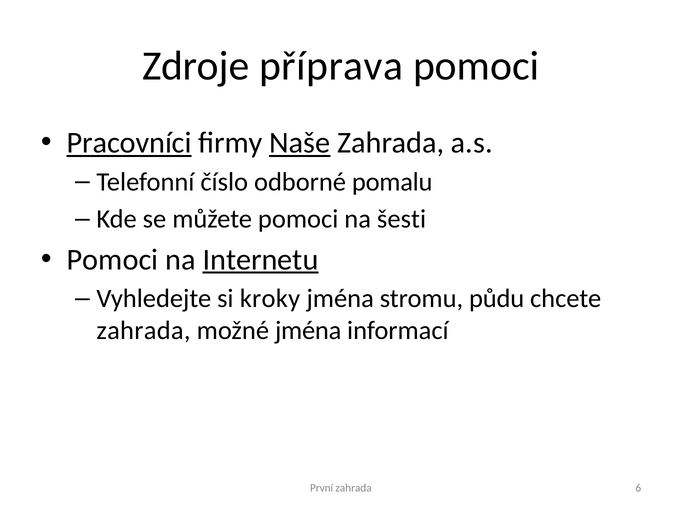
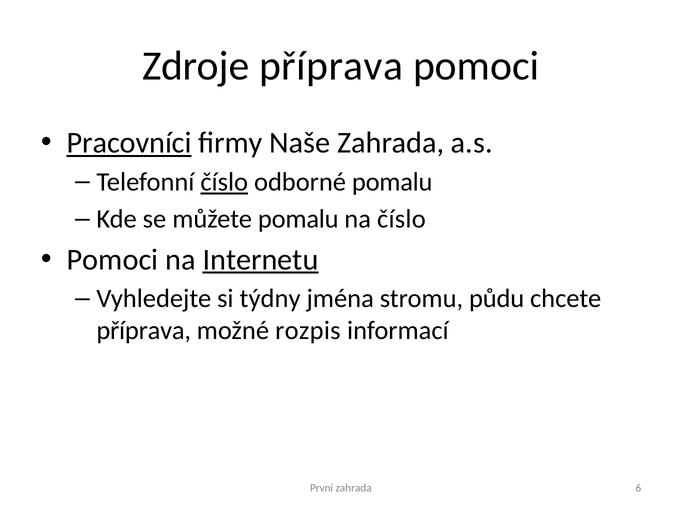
Naše underline: present -> none
číslo at (224, 182) underline: none -> present
můžete pomoci: pomoci -> pomalu
na šesti: šesti -> číslo
kroky: kroky -> týdny
zahrada at (143, 331): zahrada -> příprava
možné jména: jména -> rozpis
